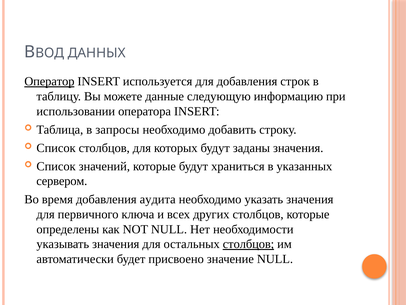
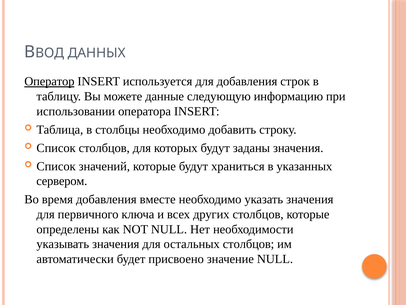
запросы: запросы -> столбцы
аудита: аудита -> вместе
столбцов at (248, 244) underline: present -> none
